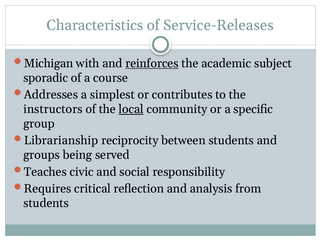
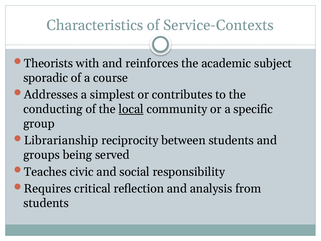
Service-Releases: Service-Releases -> Service-Contexts
Michigan: Michigan -> Theorists
reinforces underline: present -> none
instructors: instructors -> conducting
